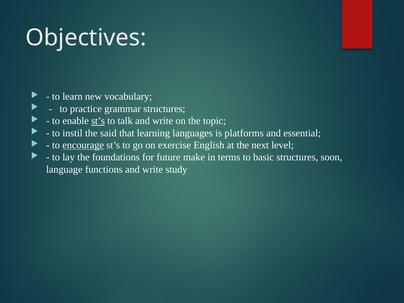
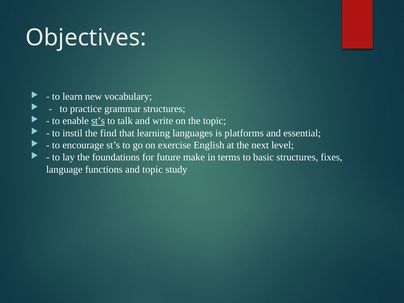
said: said -> find
encourage underline: present -> none
soon: soon -> fixes
functions and write: write -> topic
